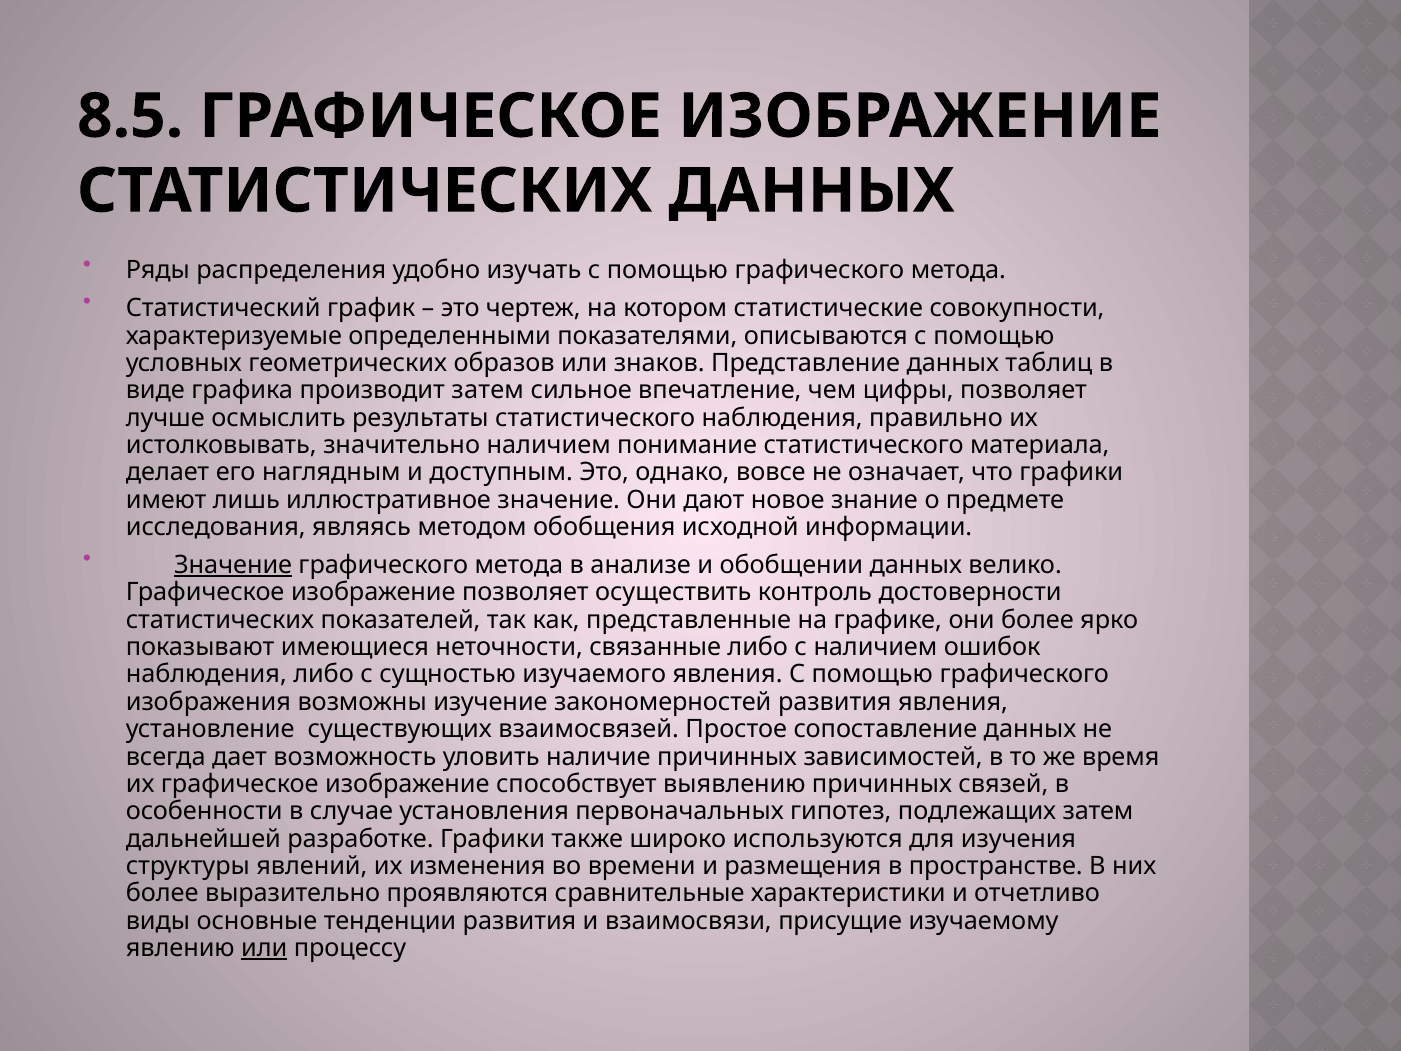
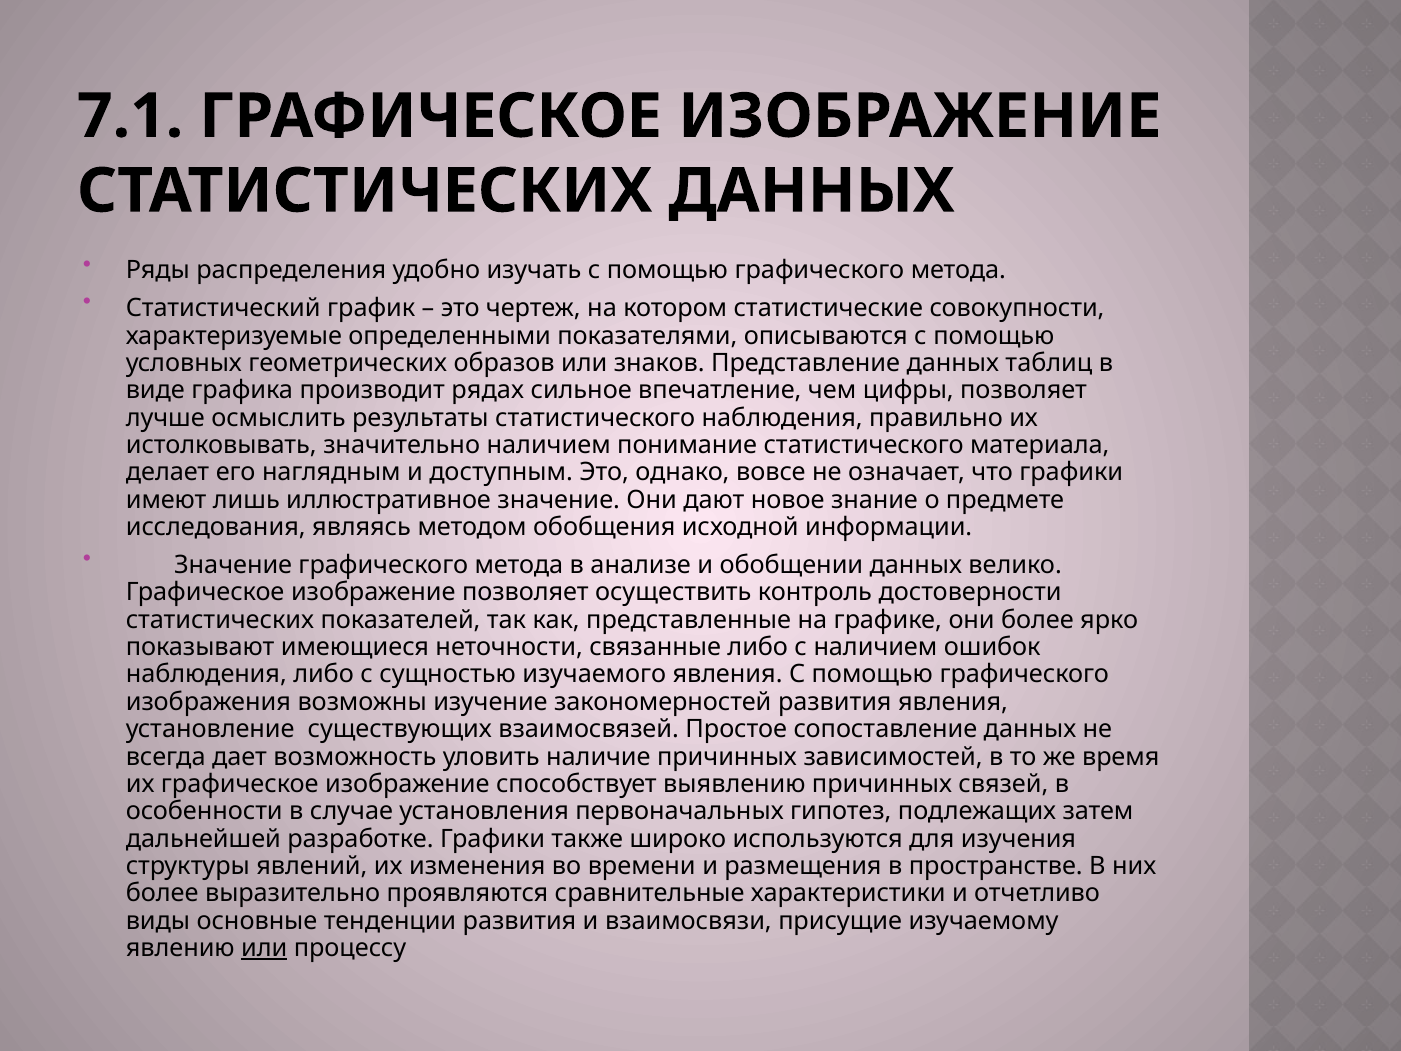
8.5: 8.5 -> 7.1
производит затем: затем -> рядах
Значение at (233, 565) underline: present -> none
